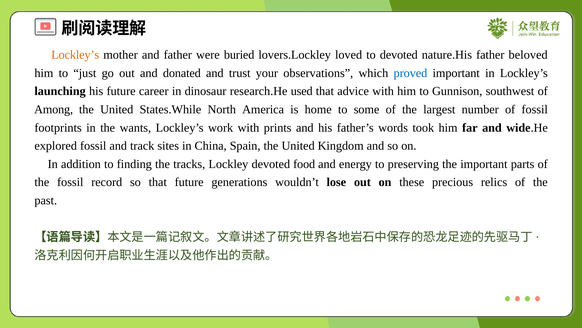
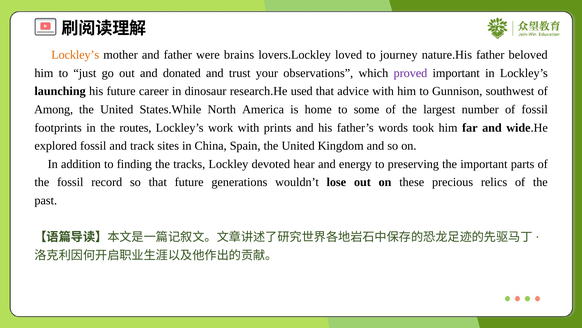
buried: buried -> brains
to devoted: devoted -> journey
proved colour: blue -> purple
wants: wants -> routes
food: food -> hear
